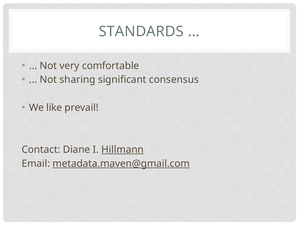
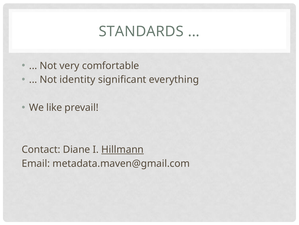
sharing: sharing -> identity
consensus: consensus -> everything
metadata.maven@gmail.com underline: present -> none
